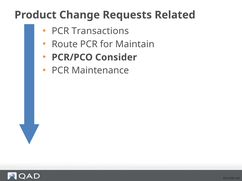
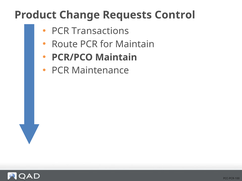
Related: Related -> Control
PCR/PCO Consider: Consider -> Maintain
